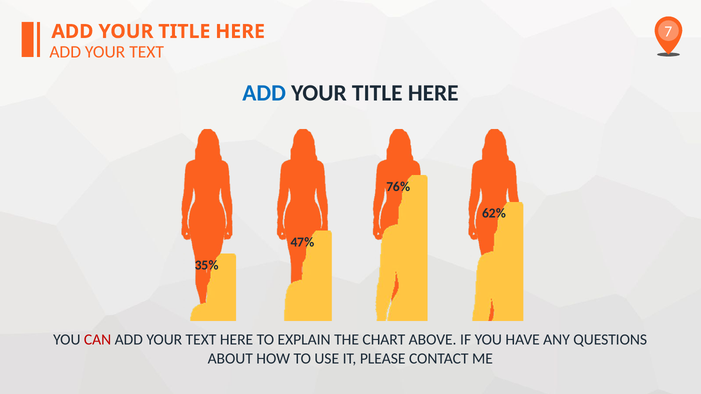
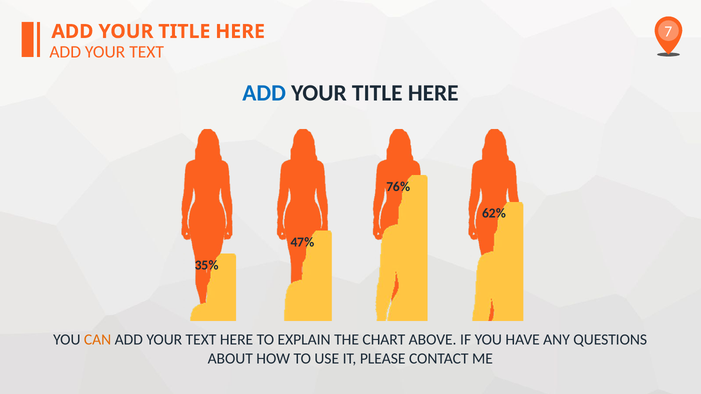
CAN colour: red -> orange
